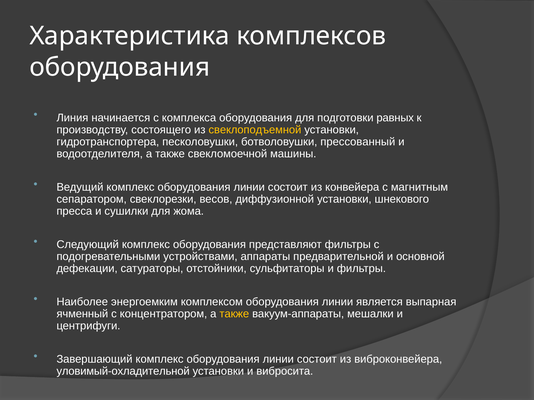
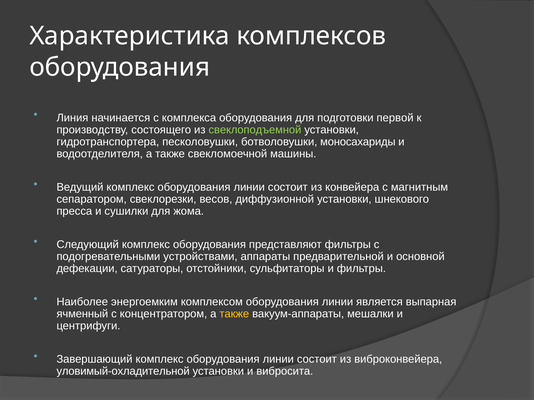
равных: равных -> первой
свеклоподъемной colour: yellow -> light green
прессованный: прессованный -> моносахариды
